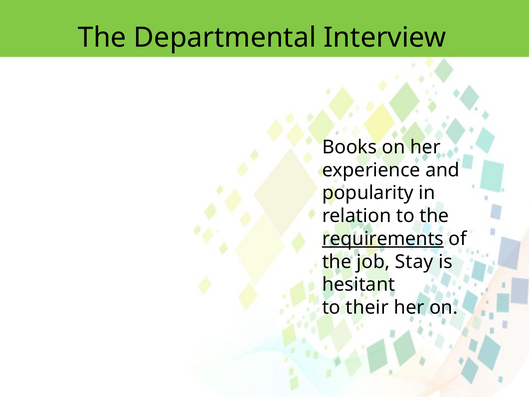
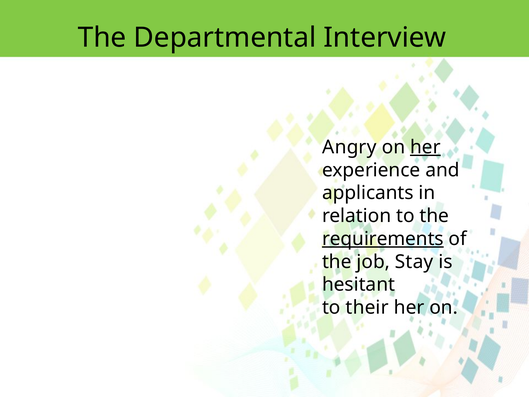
Books: Books -> Angry
her at (425, 147) underline: none -> present
popularity: popularity -> applicants
